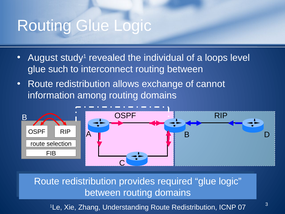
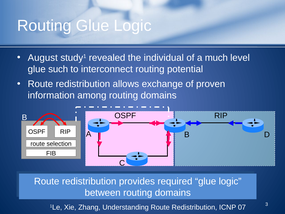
loops: loops -> much
routing between: between -> potential
cannot: cannot -> proven
